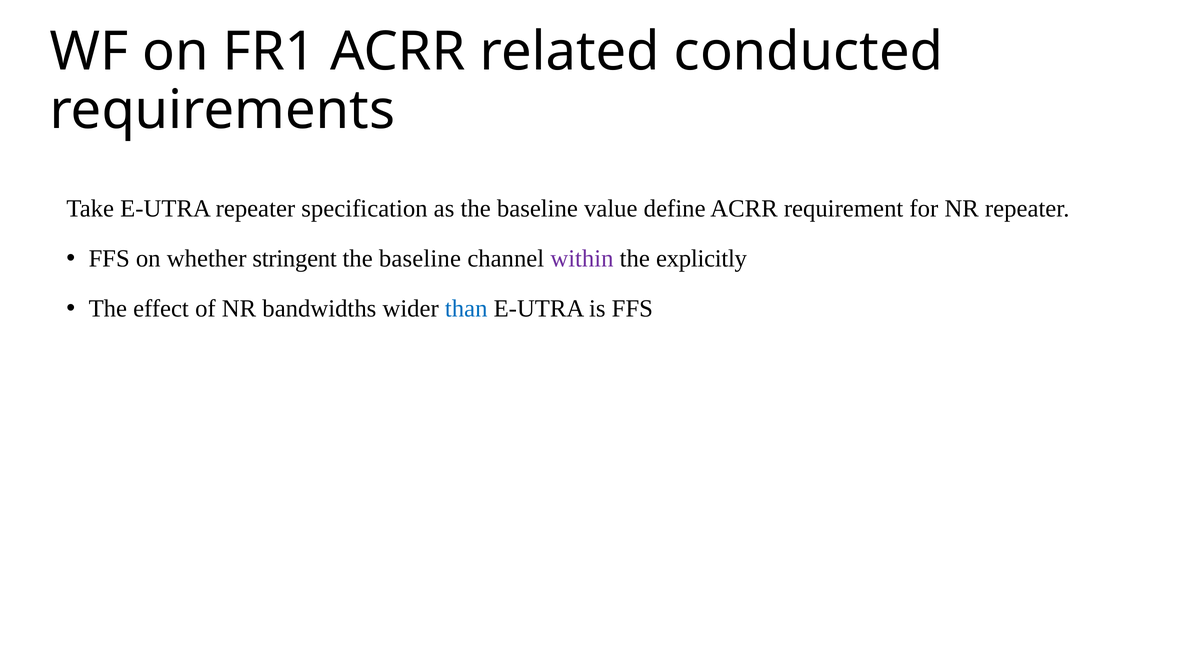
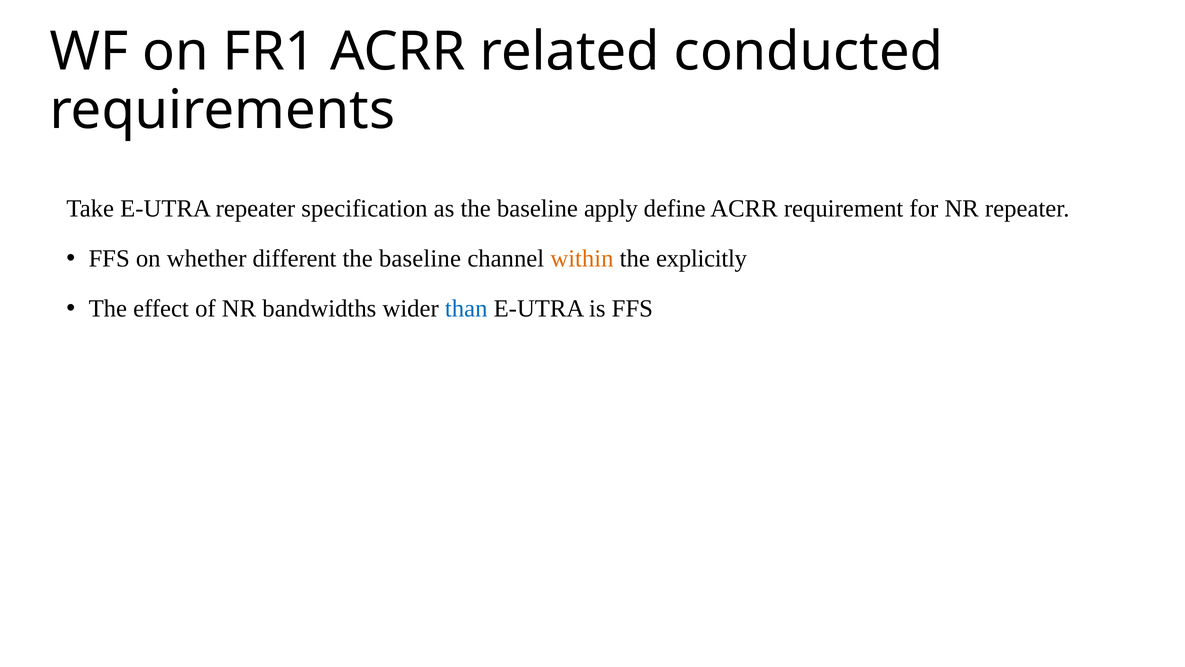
value: value -> apply
stringent: stringent -> different
within colour: purple -> orange
